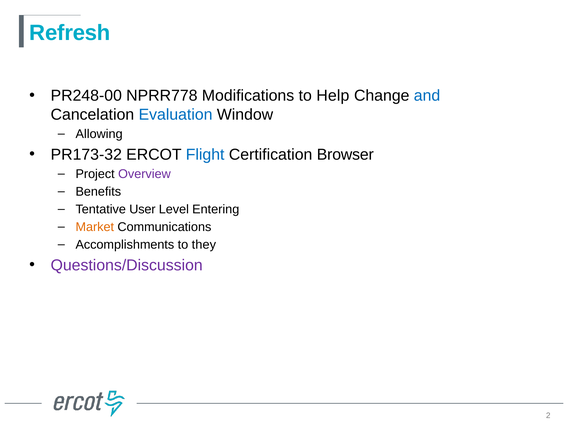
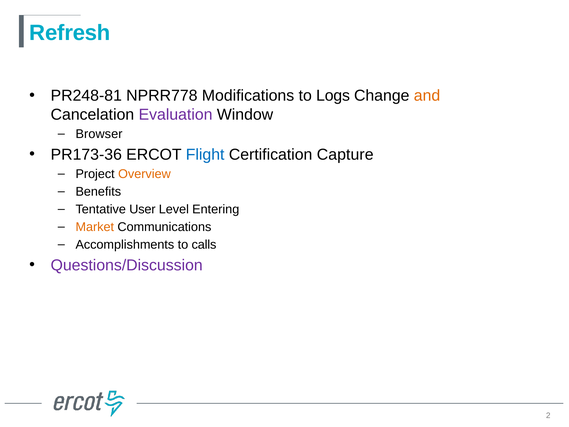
PR248-00: PR248-00 -> PR248-81
Help: Help -> Logs
and colour: blue -> orange
Evaluation colour: blue -> purple
Allowing: Allowing -> Browser
PR173-32: PR173-32 -> PR173-36
Browser: Browser -> Capture
Overview colour: purple -> orange
they: they -> calls
